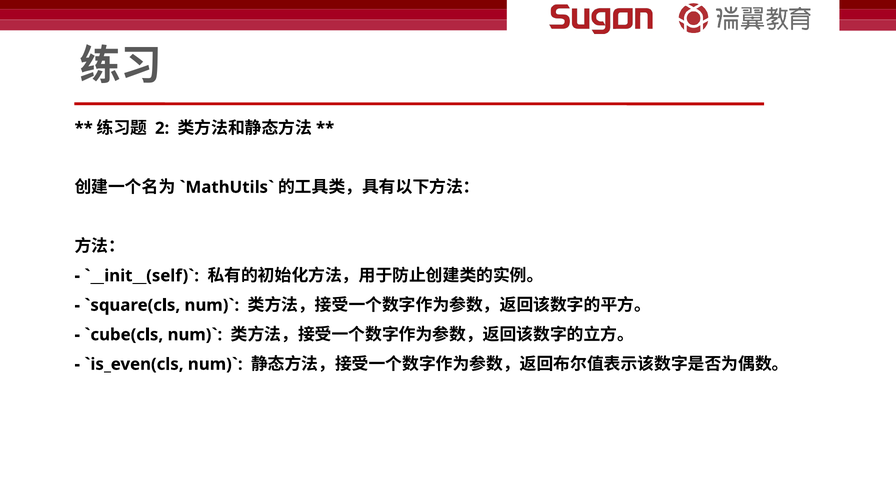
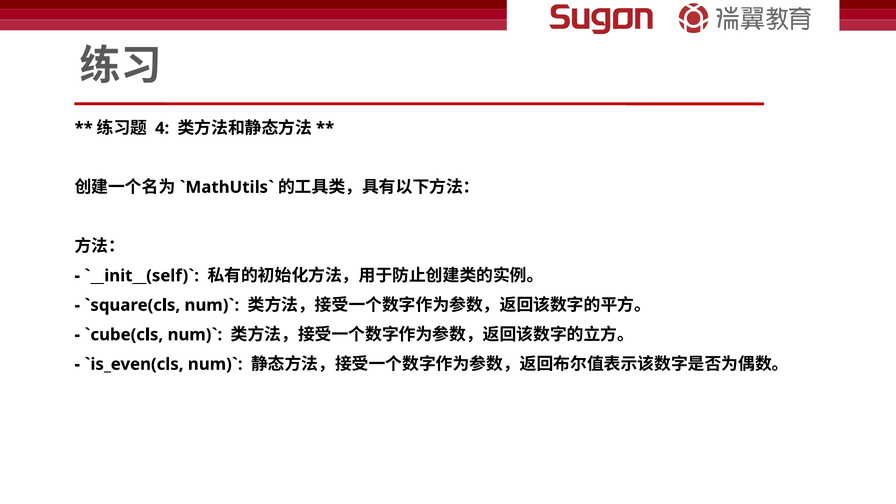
2: 2 -> 4
